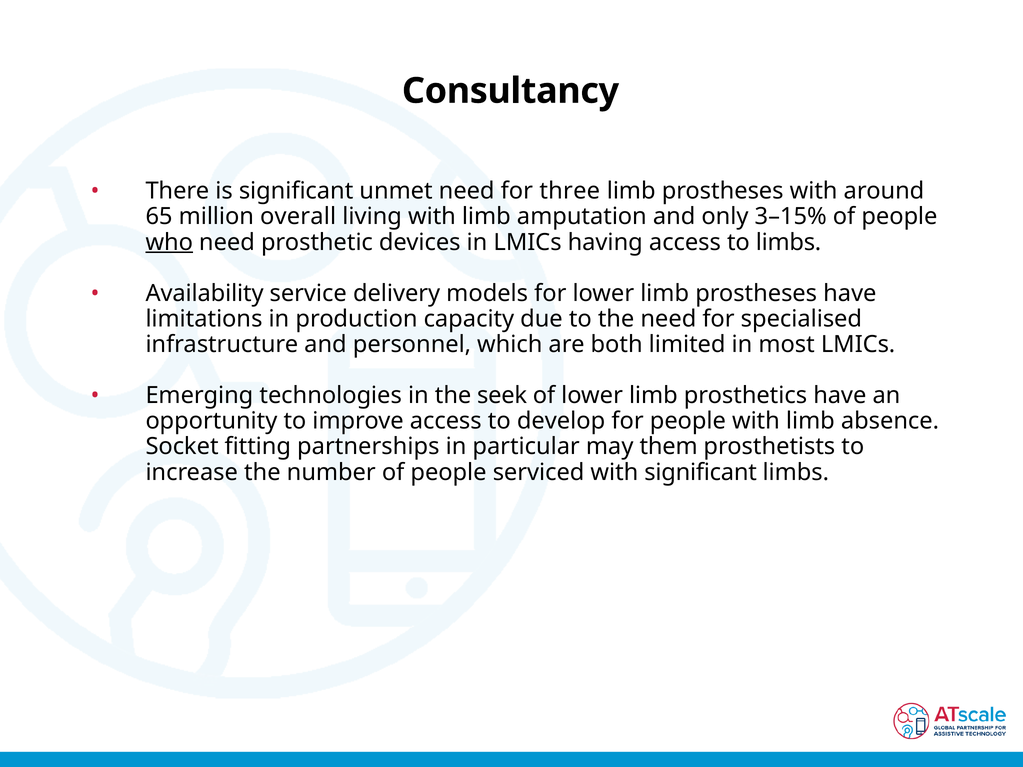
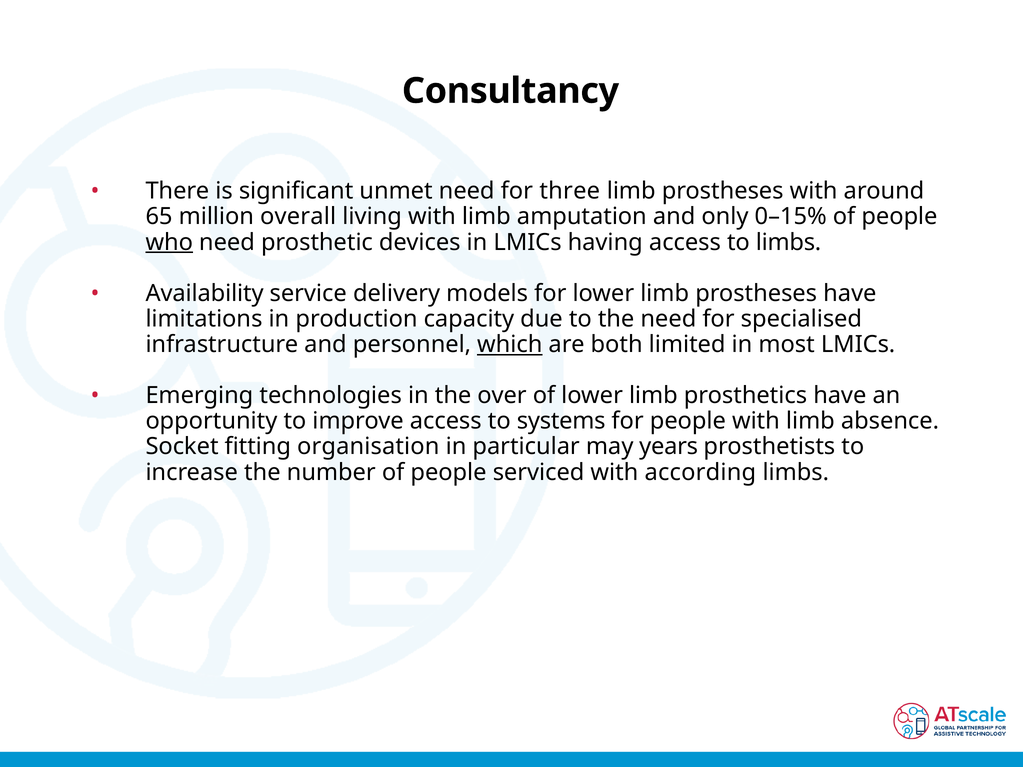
3–15%: 3–15% -> 0–15%
which underline: none -> present
seek: seek -> over
develop: develop -> systems
partnerships: partnerships -> organisation
them: them -> years
with significant: significant -> according
